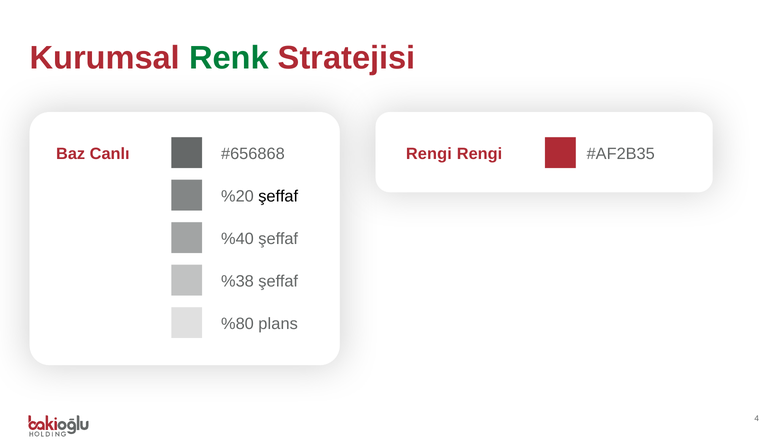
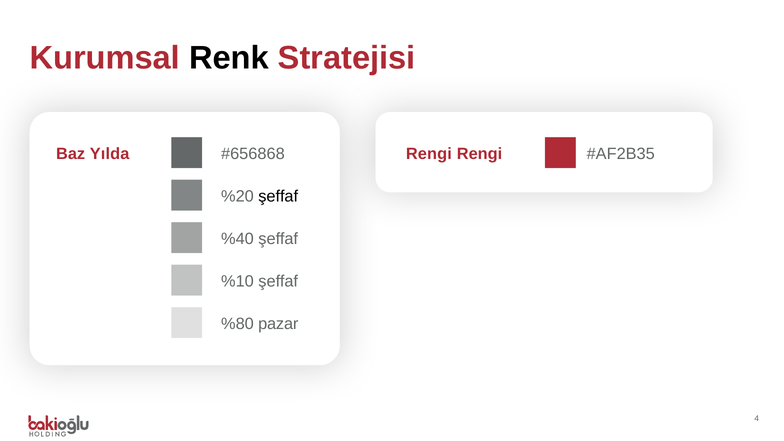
Renk colour: green -> black
Canlı: Canlı -> Yılda
%38: %38 -> %10
plans: plans -> pazar
